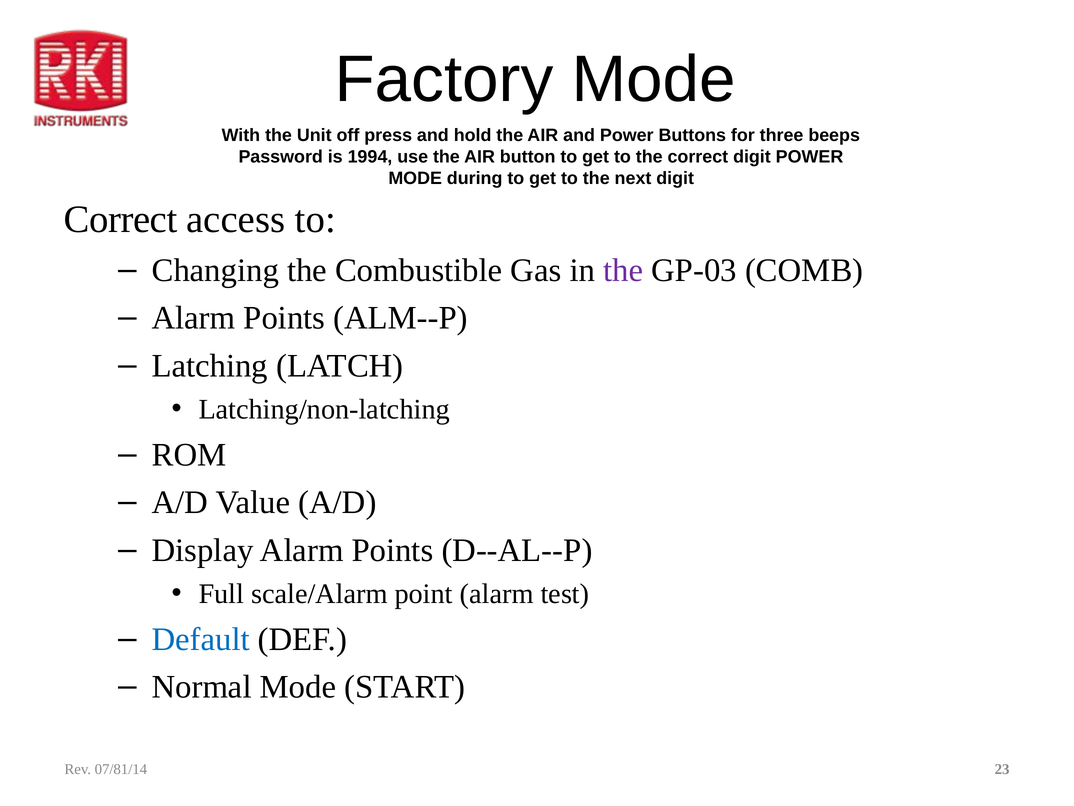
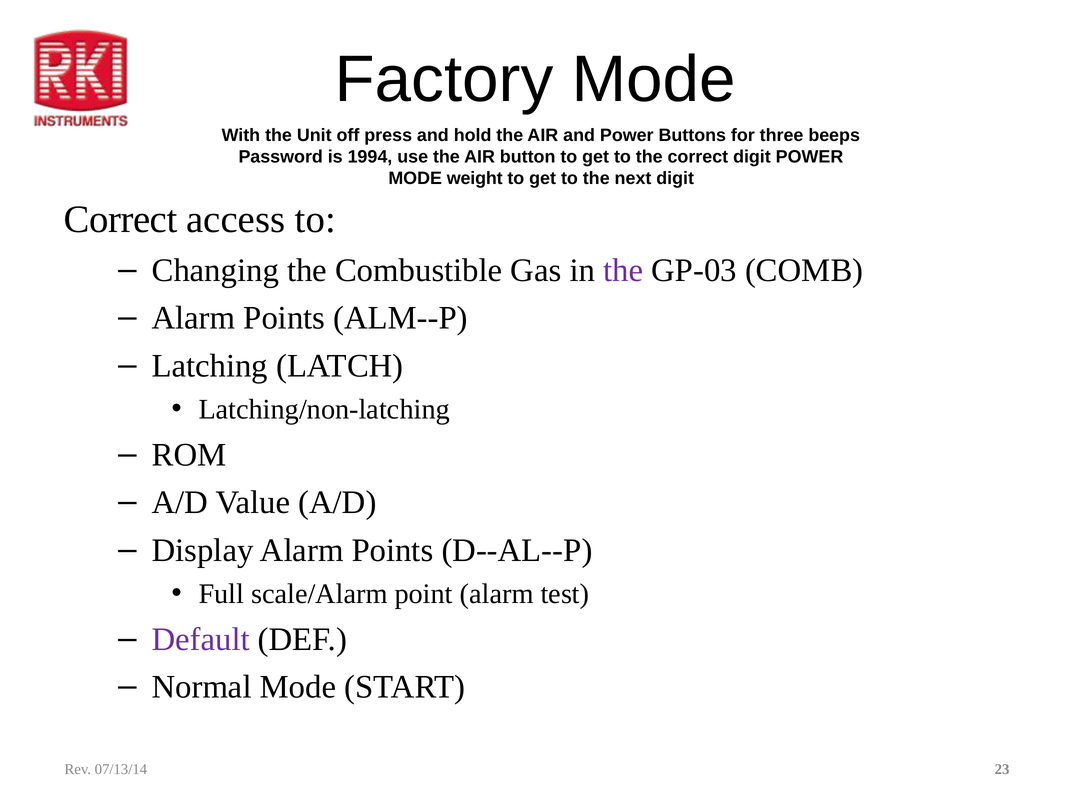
during: during -> weight
Default colour: blue -> purple
07/81/14: 07/81/14 -> 07/13/14
